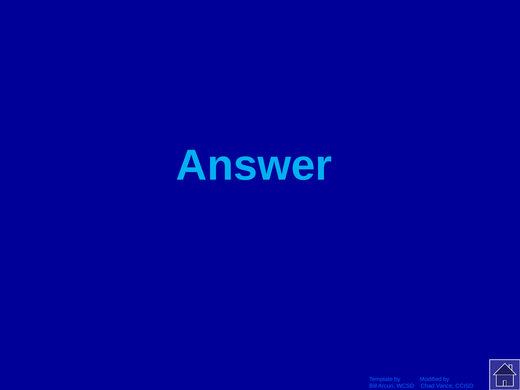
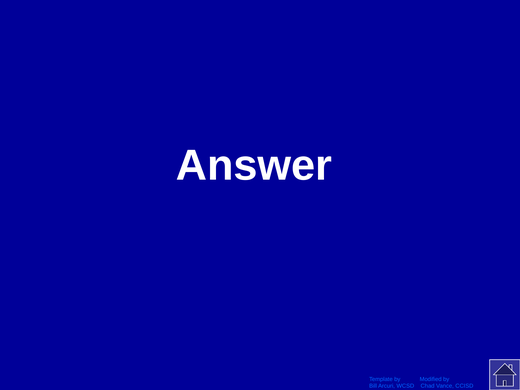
Answer colour: light blue -> white
